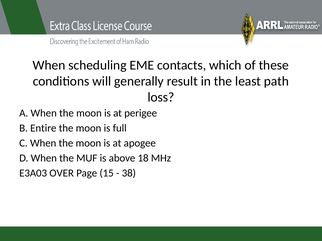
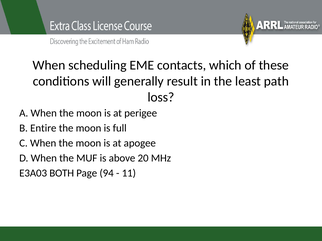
18: 18 -> 20
OVER: OVER -> BOTH
15: 15 -> 94
38: 38 -> 11
